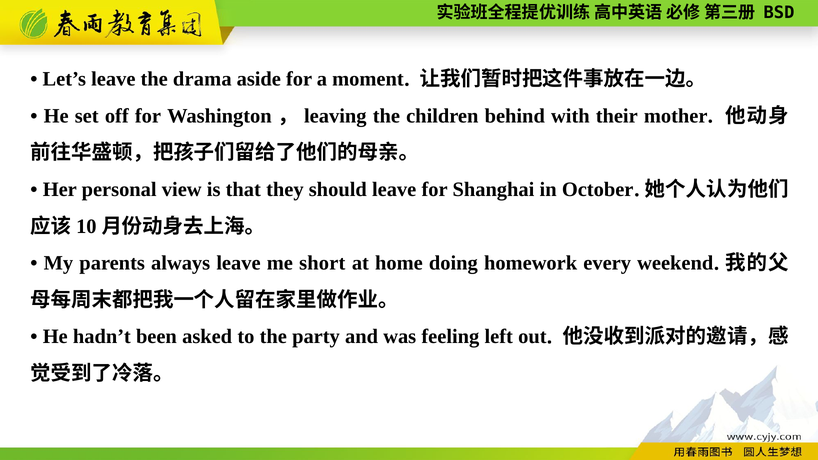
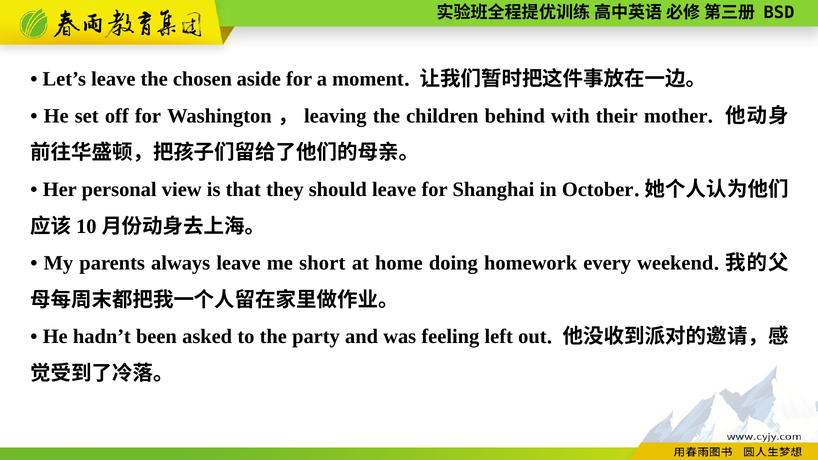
drama: drama -> chosen
